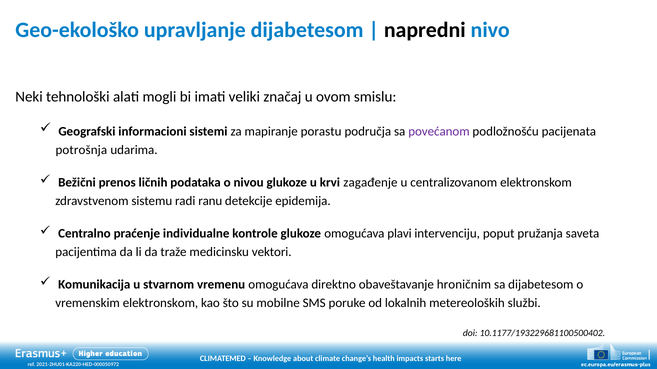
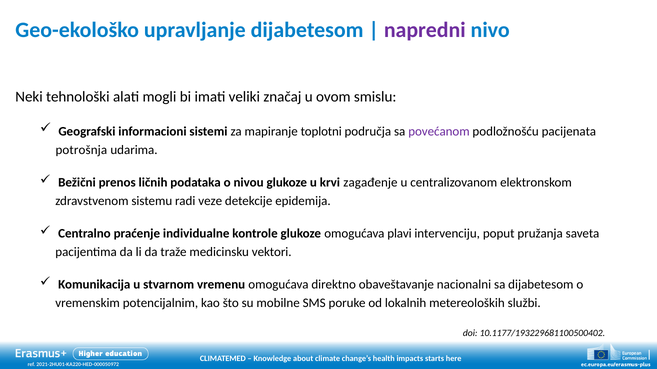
napredni colour: black -> purple
porastu: porastu -> toplotni
ranu: ranu -> veze
hroničnim: hroničnim -> nacionalni
vremenskim elektronskom: elektronskom -> potencijalnim
